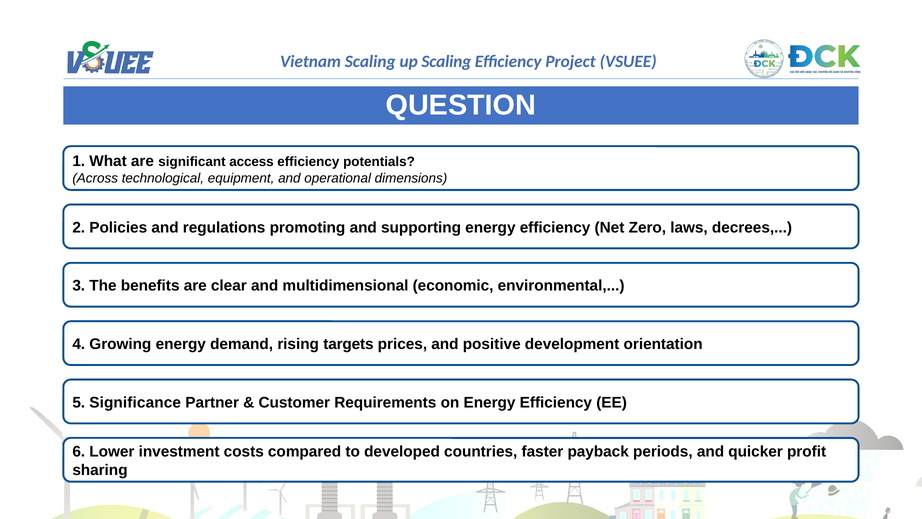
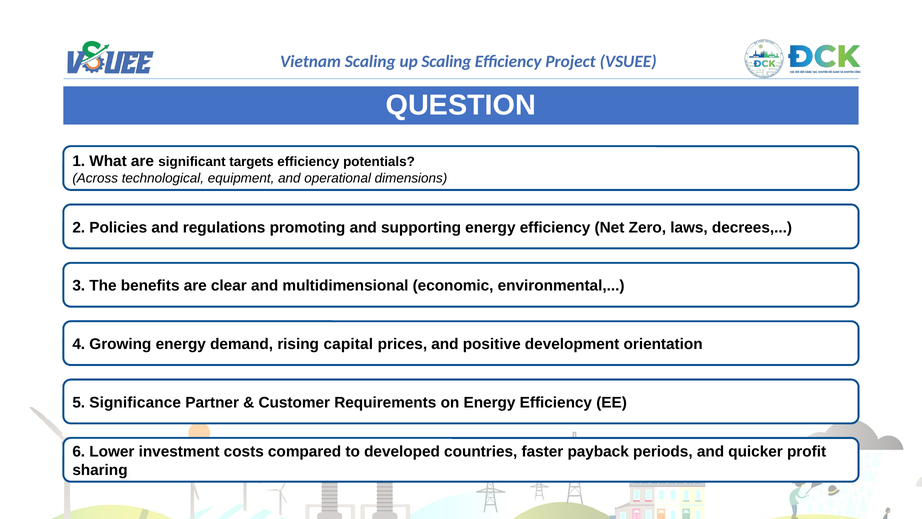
access: access -> targets
targets: targets -> capital
